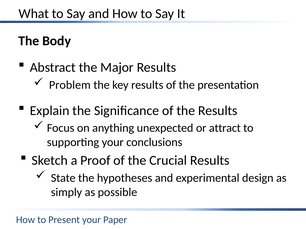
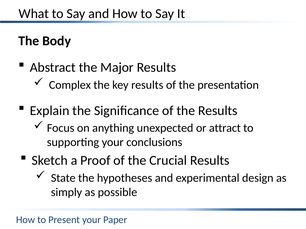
Problem: Problem -> Complex
